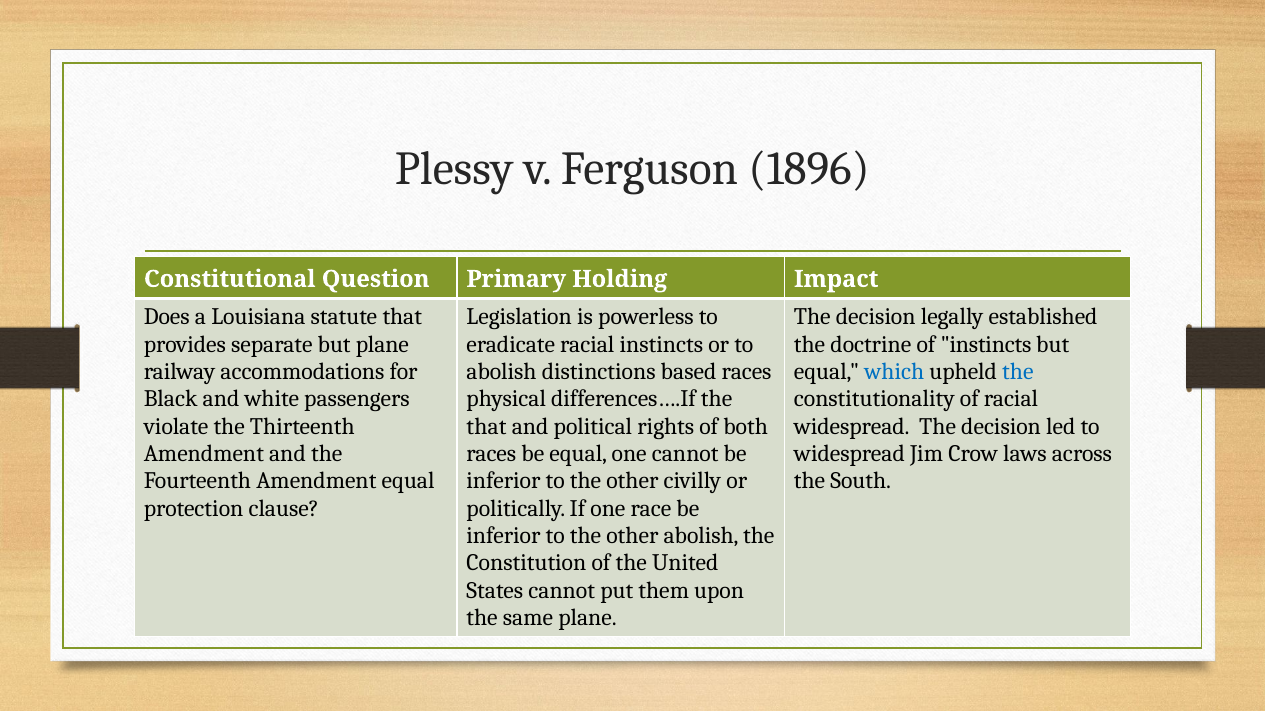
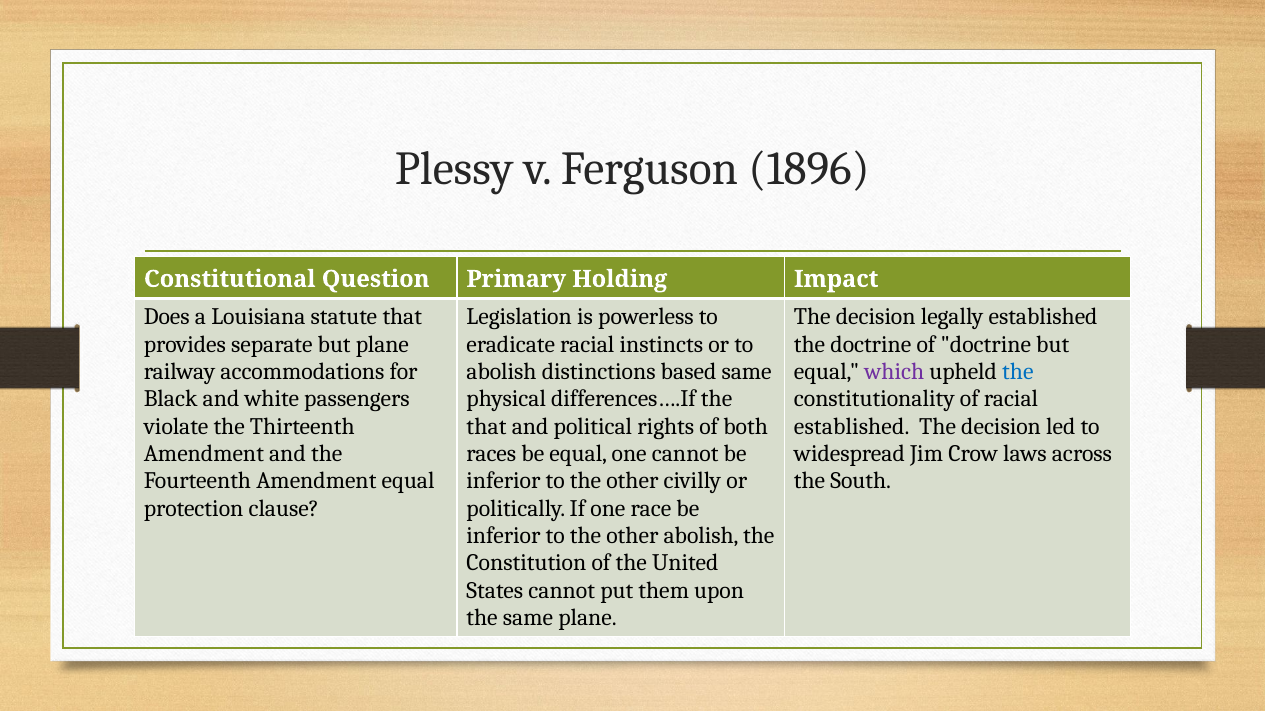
of instincts: instincts -> doctrine
based races: races -> same
which colour: blue -> purple
widespread at (852, 427): widespread -> established
